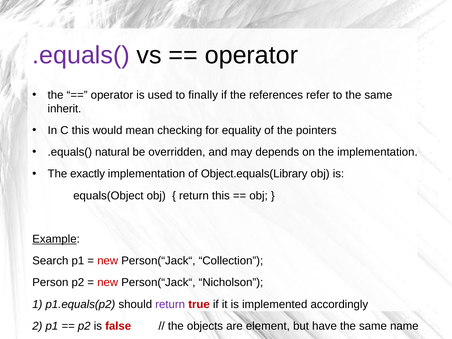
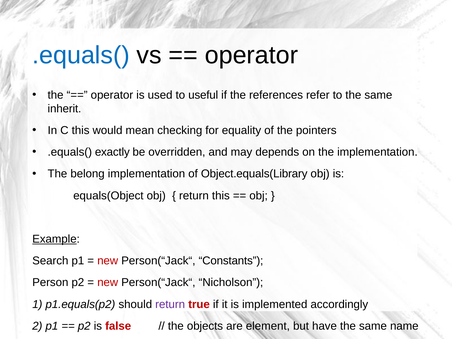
.equals( at (81, 55) colour: purple -> blue
finally: finally -> useful
natural: natural -> exactly
exactly: exactly -> belong
Collection: Collection -> Constants
